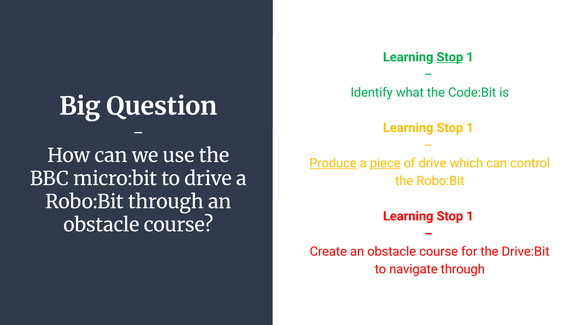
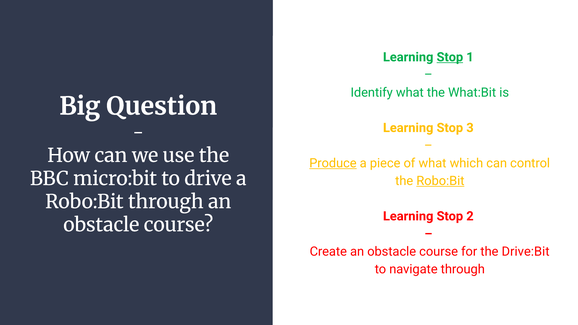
Code:Bit: Code:Bit -> What:Bit
1 at (470, 128): 1 -> 3
piece underline: present -> none
of drive: drive -> what
Robo:Bit at (440, 181) underline: none -> present
1 at (470, 216): 1 -> 2
